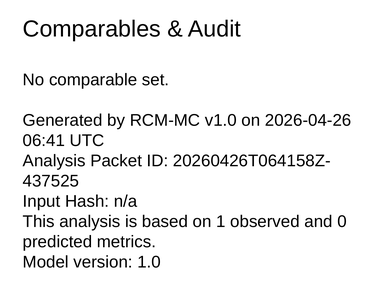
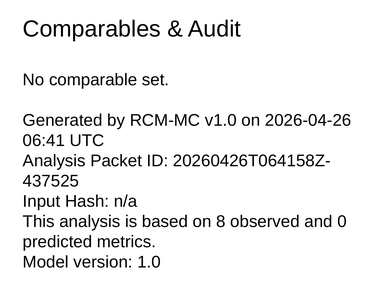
1: 1 -> 8
